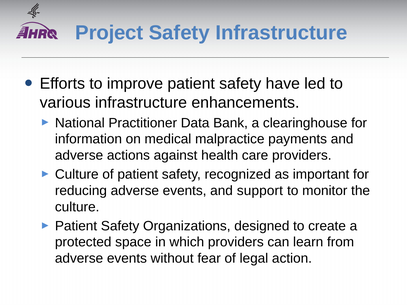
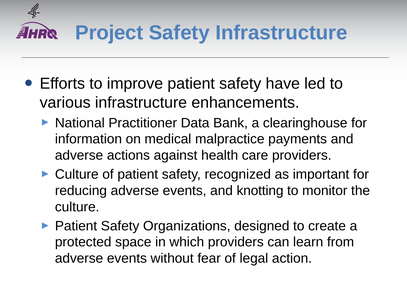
support: support -> knotting
